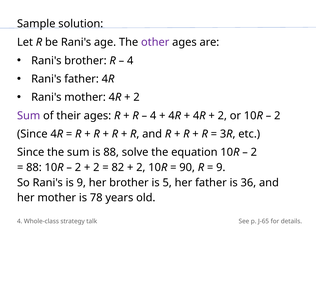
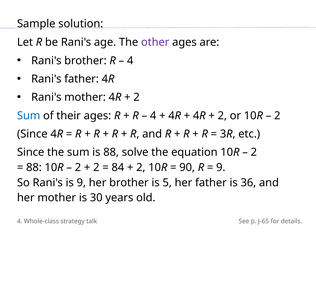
Sum at (29, 115) colour: purple -> blue
82: 82 -> 84
78: 78 -> 30
